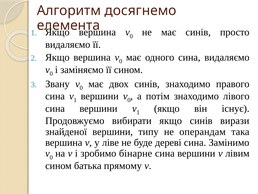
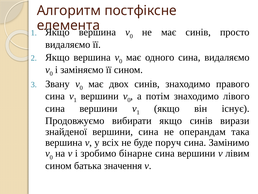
досягнемо: досягнемо -> постфіксне
вершини типу: типу -> сина
ліве: ліве -> всіх
дереві: дереві -> поруч
прямому: прямому -> значення
